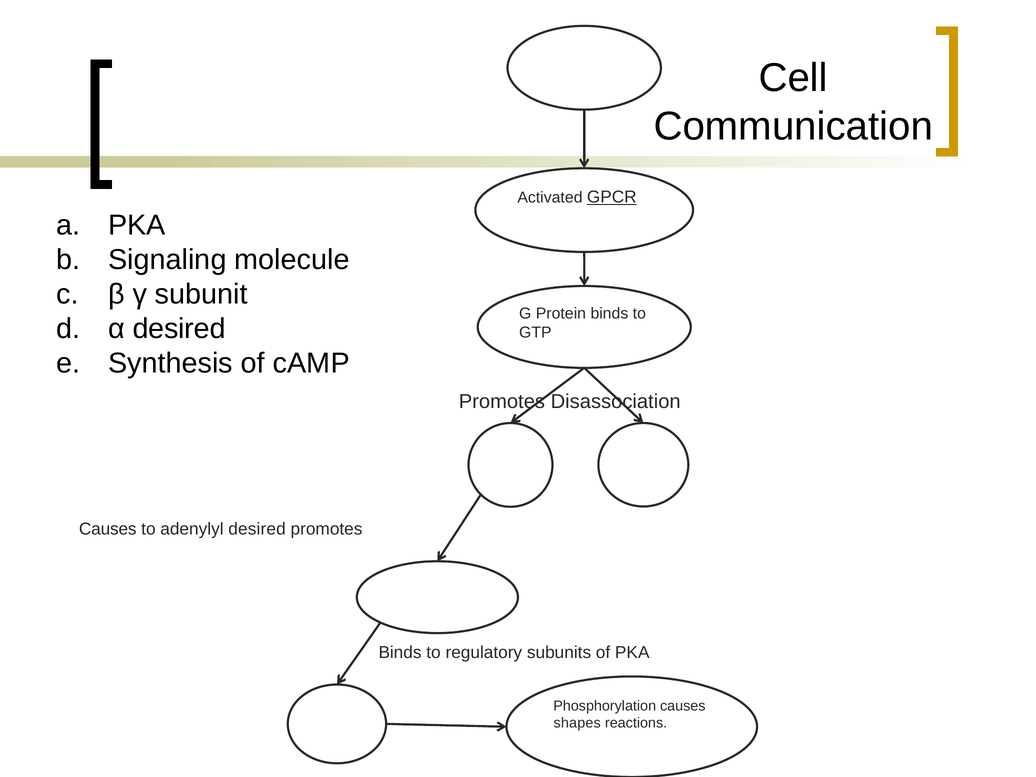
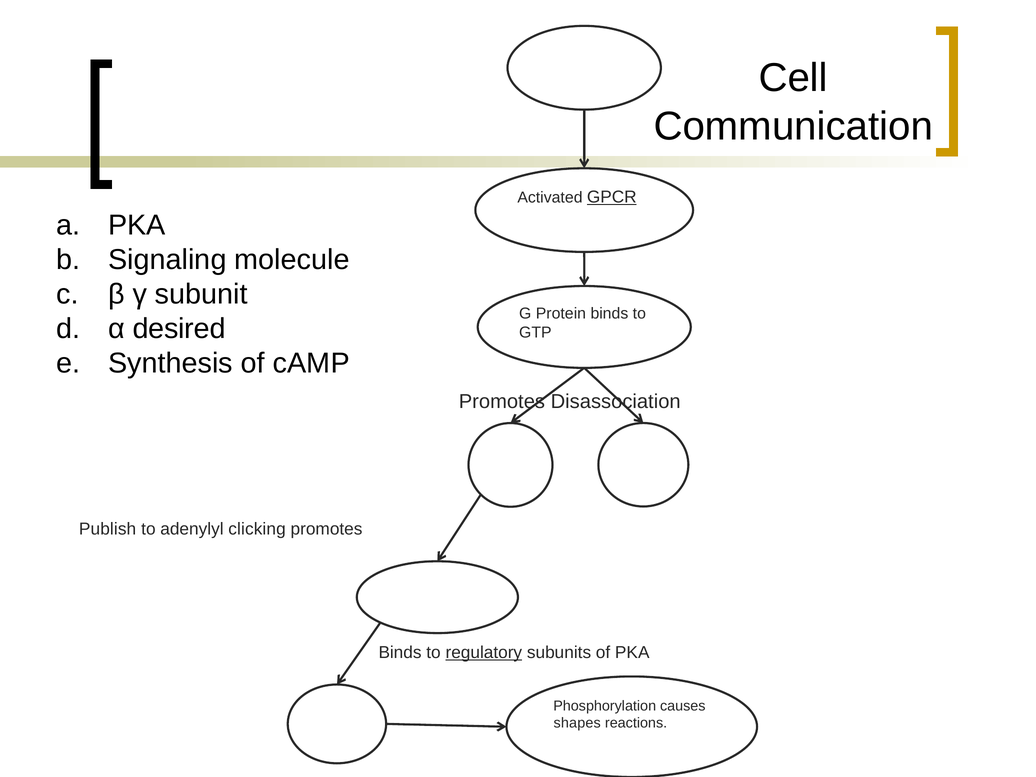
Causes at (108, 529): Causes -> Publish
adenylyl desired: desired -> clicking
regulatory underline: none -> present
